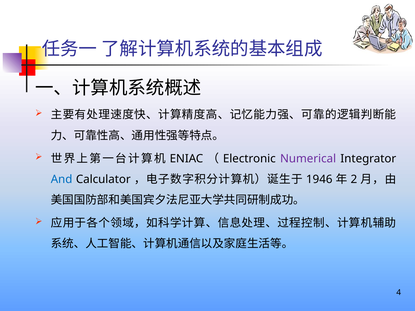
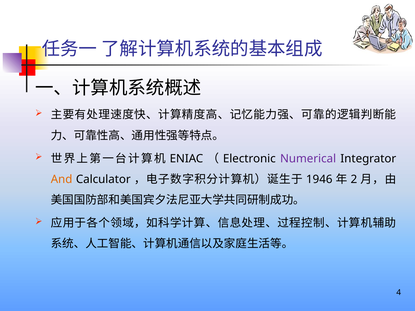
And colour: blue -> orange
